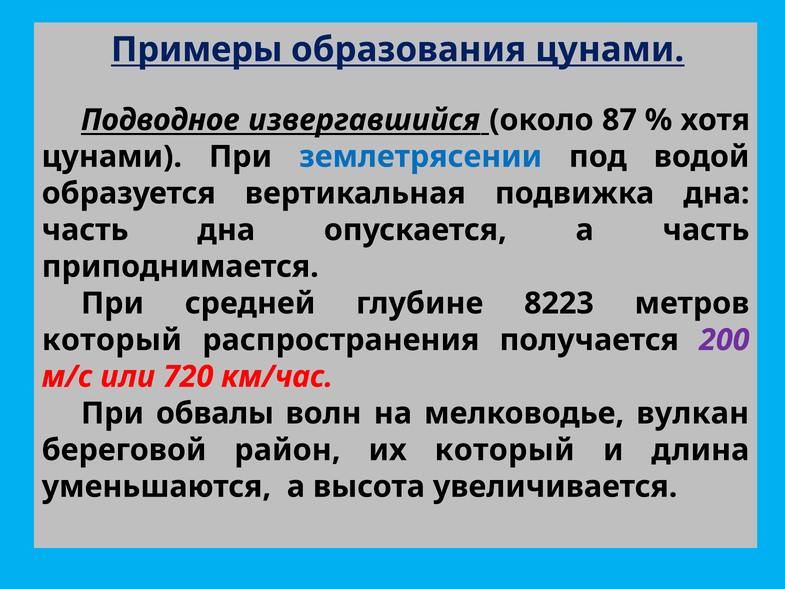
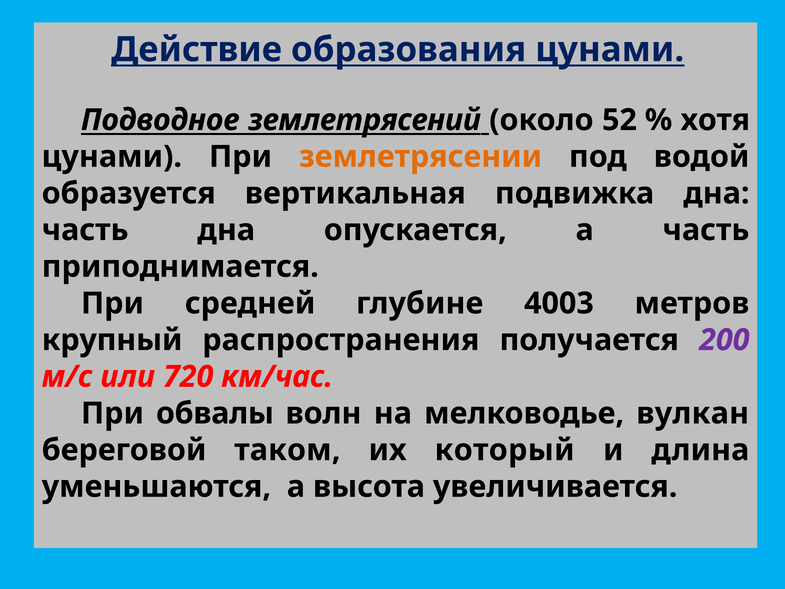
Примеры: Примеры -> Действие
извергавшийся: извергавшийся -> землетрясений
87: 87 -> 52
землетрясении colour: blue -> orange
8223: 8223 -> 4003
который at (112, 340): который -> крупный
район: район -> таком
